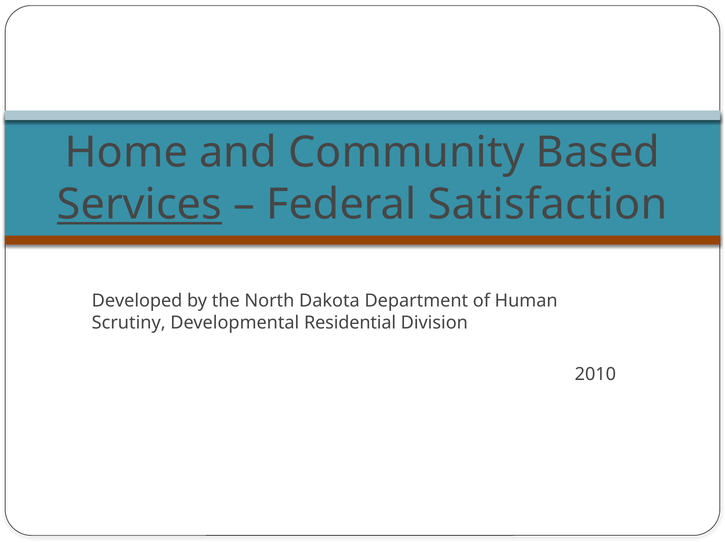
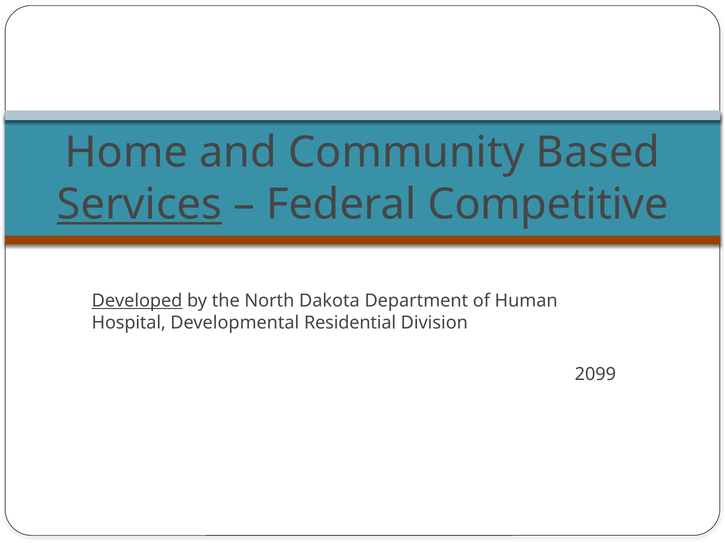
Satisfaction: Satisfaction -> Competitive
Developed underline: none -> present
Scrutiny: Scrutiny -> Hospital
2010: 2010 -> 2099
